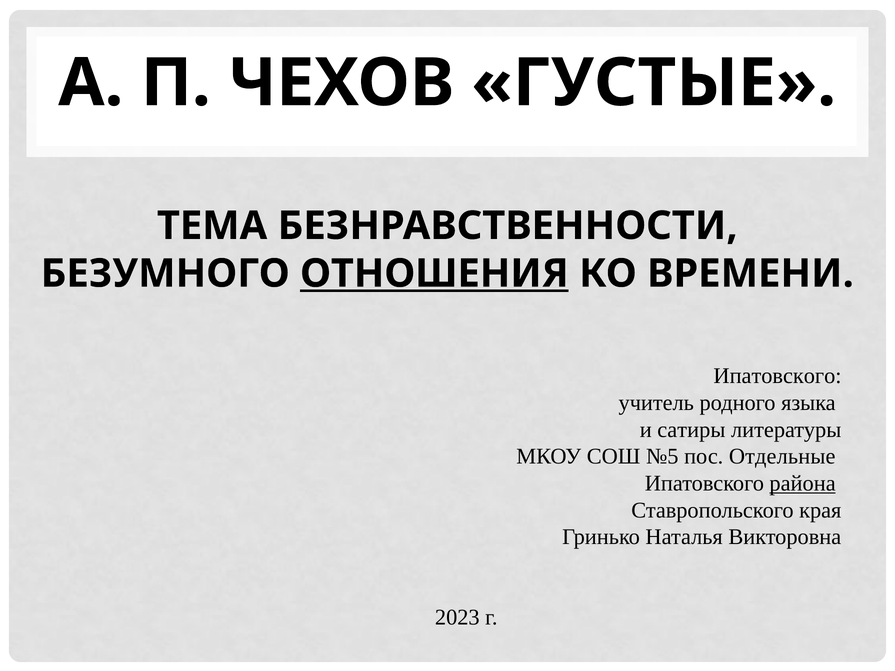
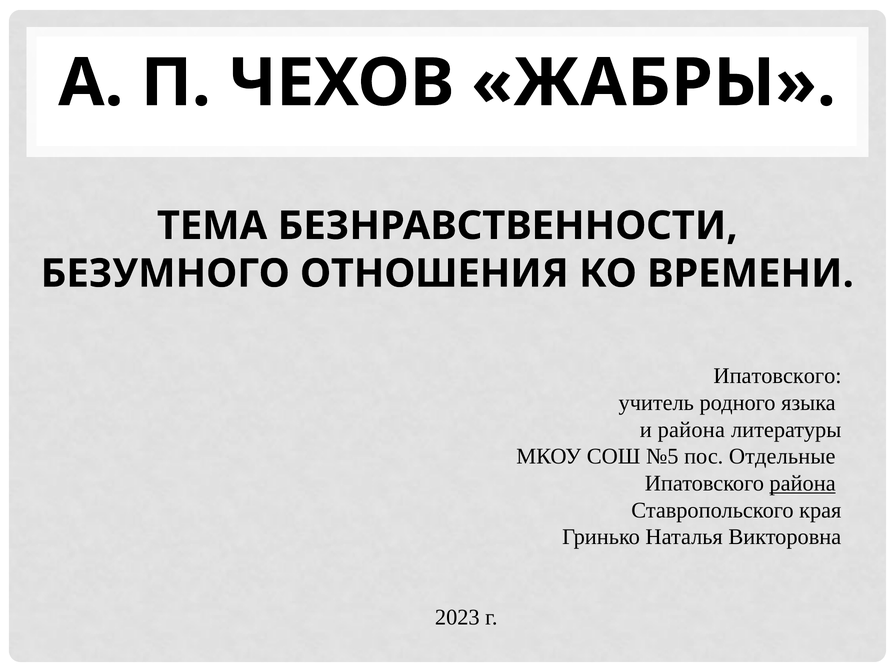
ГУСТЫЕ: ГУСТЫЕ -> ЖАБРЫ
ОТНОШЕНИЯ underline: present -> none
и сатиры: сатиры -> района
